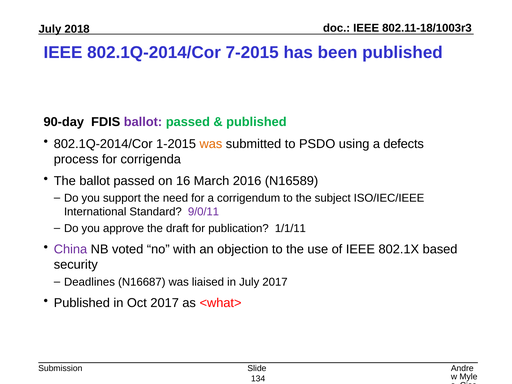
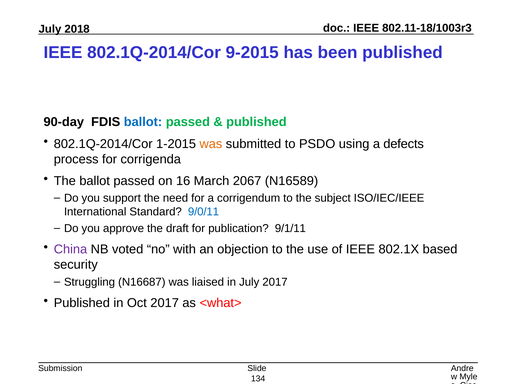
7-2015: 7-2015 -> 9-2015
ballot at (143, 122) colour: purple -> blue
2016: 2016 -> 2067
9/0/11 colour: purple -> blue
1/1/11: 1/1/11 -> 9/1/11
Deadlines: Deadlines -> Struggling
